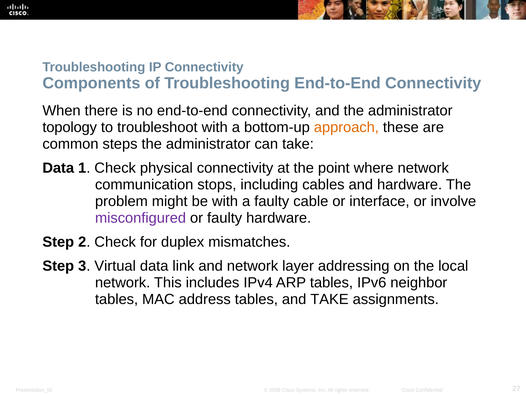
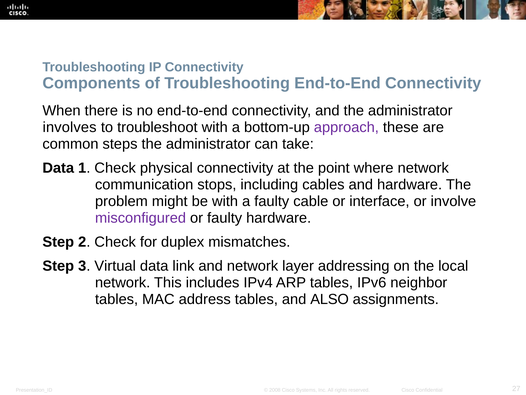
topology: topology -> involves
approach colour: orange -> purple
and TAKE: TAKE -> ALSO
